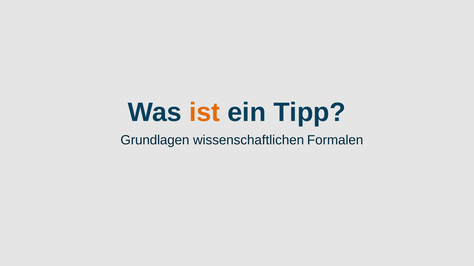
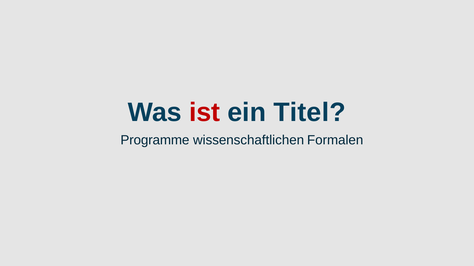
ist colour: orange -> red
Tipp: Tipp -> Titel
Grundlagen: Grundlagen -> Programme
